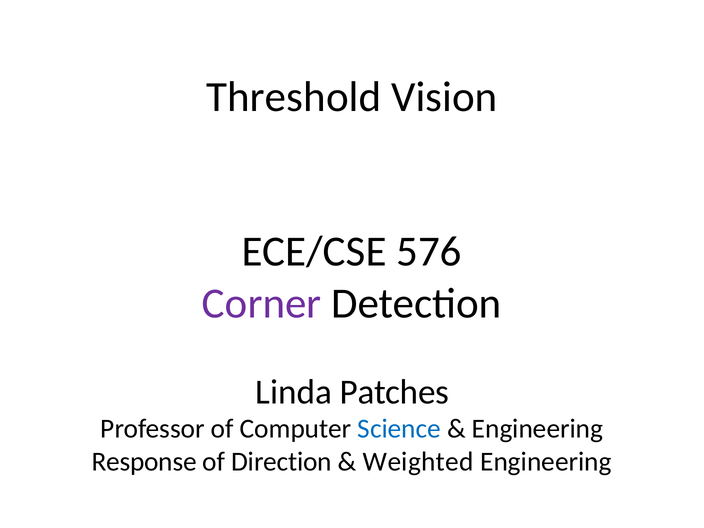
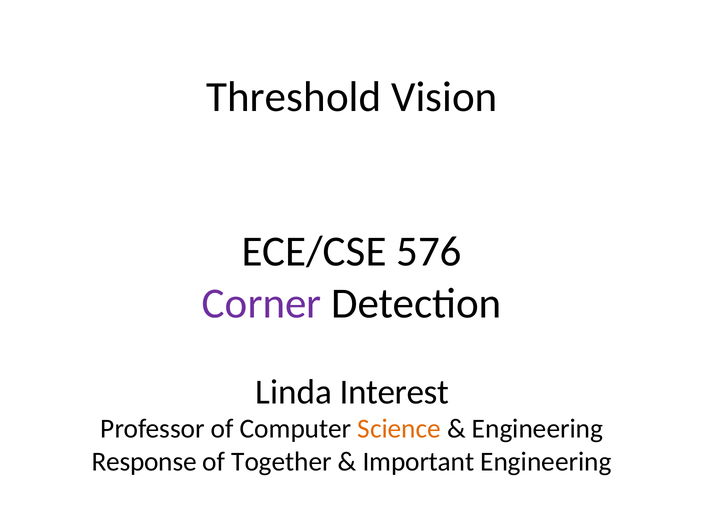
Patches: Patches -> Interest
Science colour: blue -> orange
Direction: Direction -> Together
Weighted: Weighted -> Important
